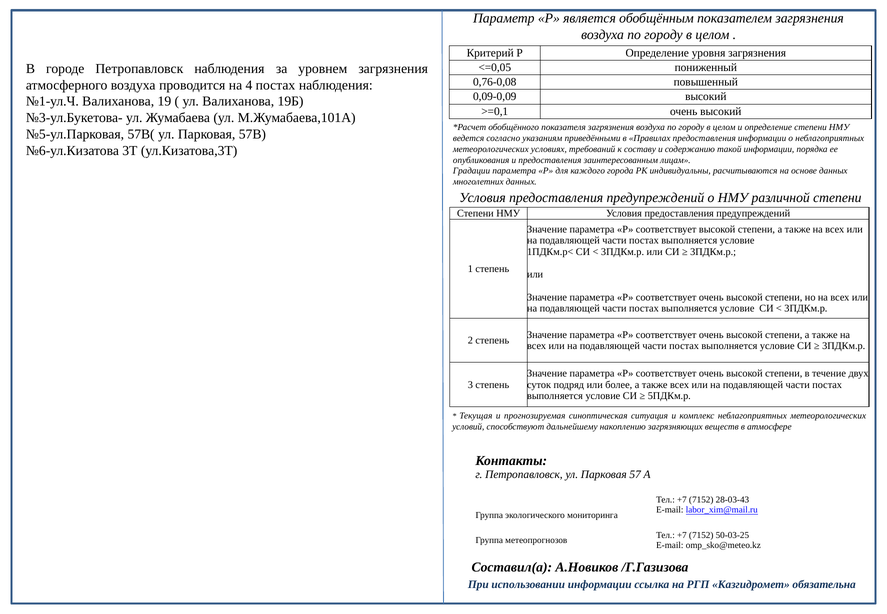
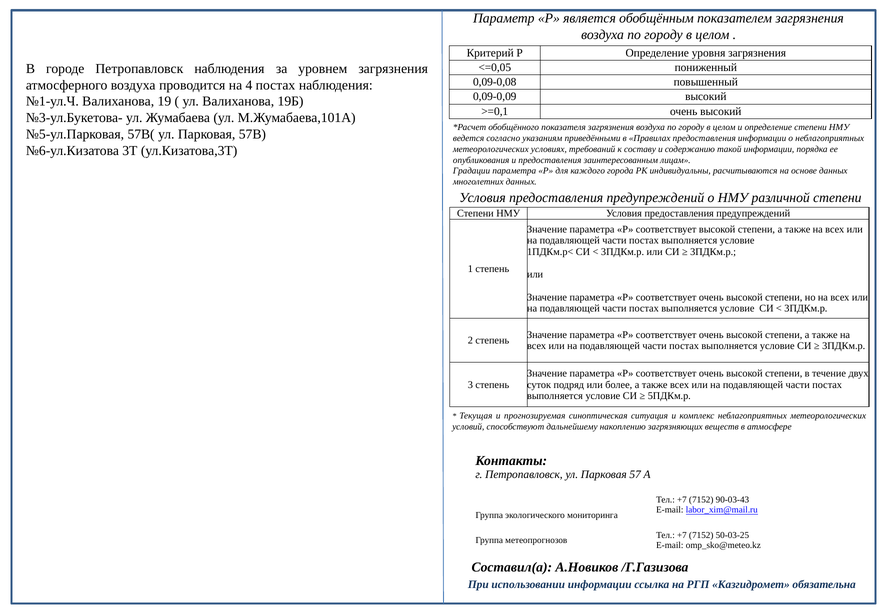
0,76-0,08: 0,76-0,08 -> 0,09-0,08
28-03-43: 28-03-43 -> 90-03-43
